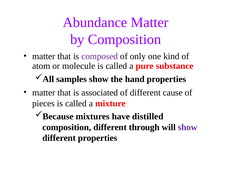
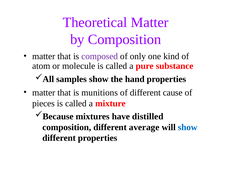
Abundance: Abundance -> Theoretical
associated: associated -> munitions
through: through -> average
show at (188, 127) colour: purple -> blue
